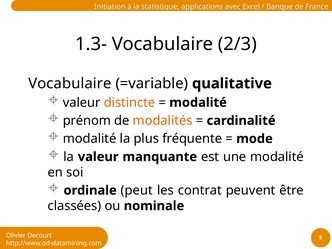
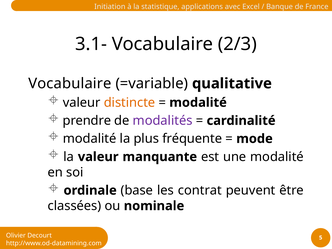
1.3-: 1.3- -> 3.1-
prénom: prénom -> prendre
modalités colour: orange -> purple
peut: peut -> base
